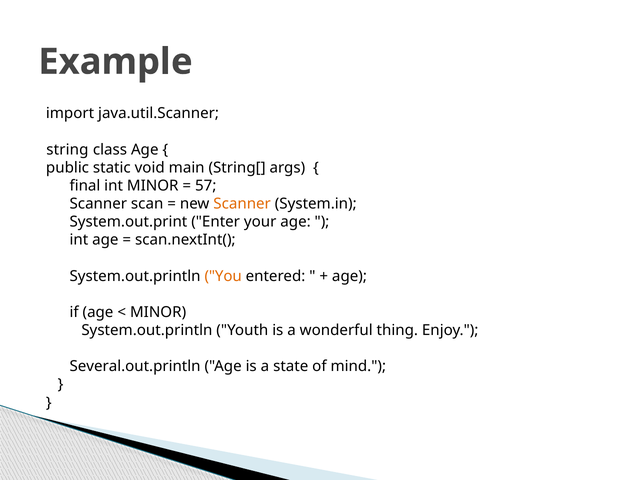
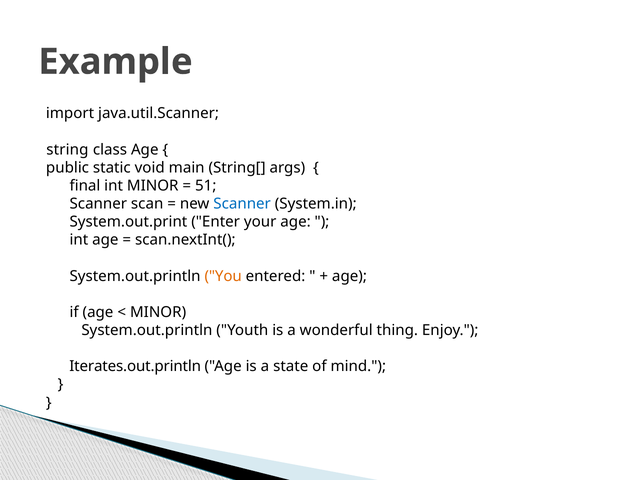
57: 57 -> 51
Scanner at (242, 204) colour: orange -> blue
Several.out.println: Several.out.println -> Iterates.out.println
